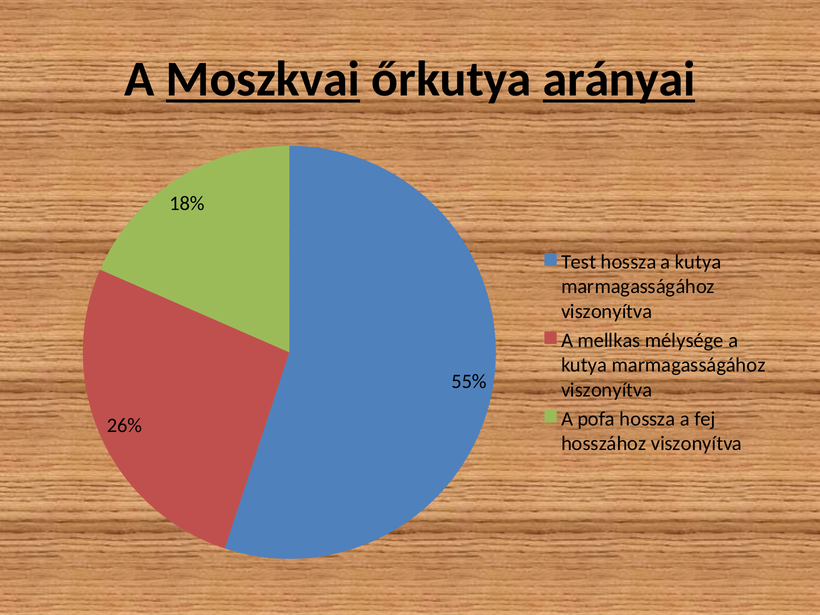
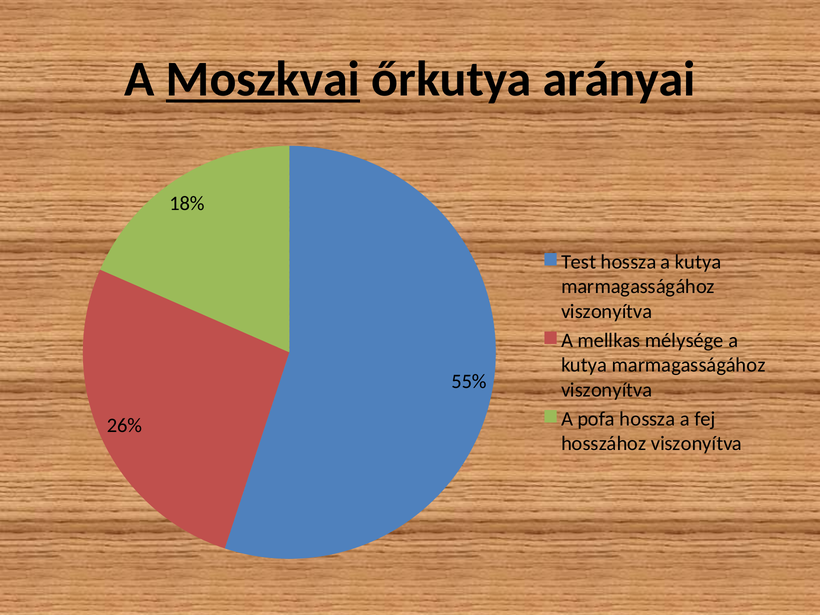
arányai underline: present -> none
